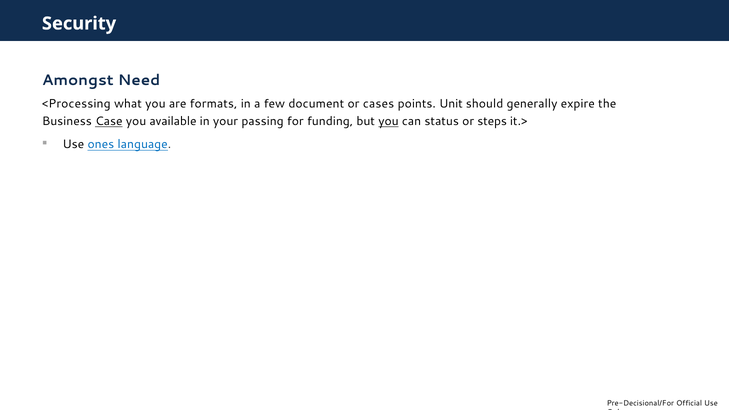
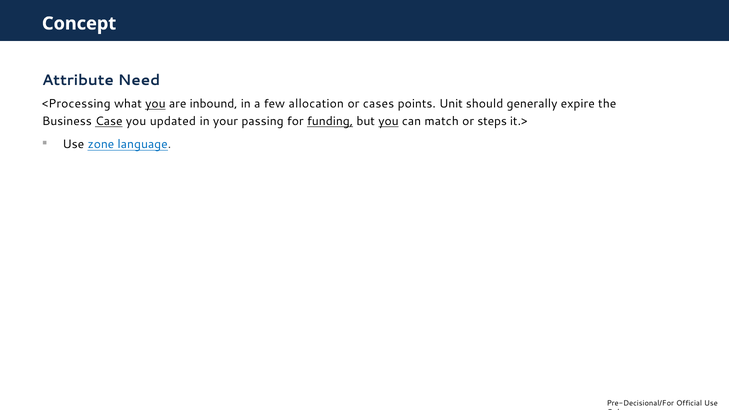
Security: Security -> Concept
Amongst: Amongst -> Attribute
you at (155, 104) underline: none -> present
formats: formats -> inbound
document: document -> allocation
available: available -> updated
funding underline: none -> present
status: status -> match
ones: ones -> zone
